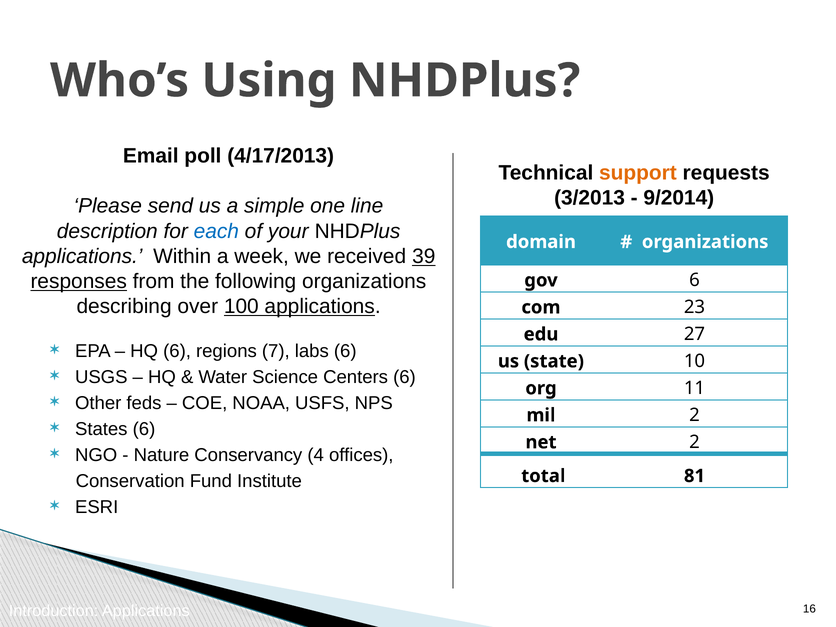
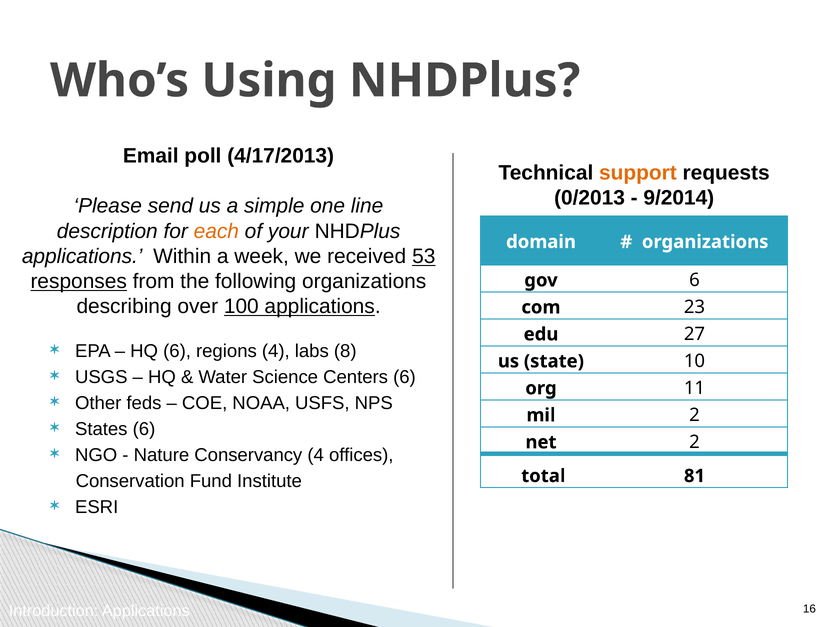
3/2013: 3/2013 -> 0/2013
each colour: blue -> orange
39: 39 -> 53
regions 7: 7 -> 4
labs 6: 6 -> 8
